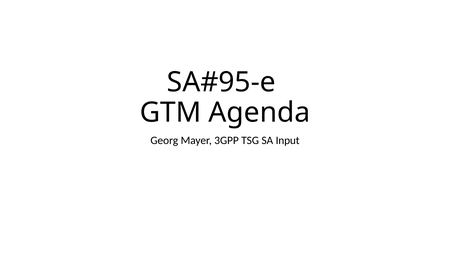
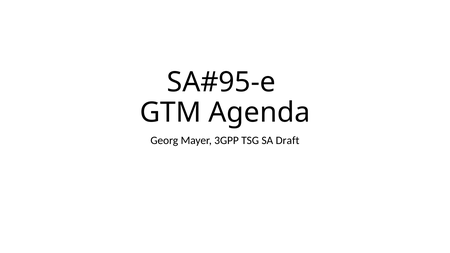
Input: Input -> Draft
